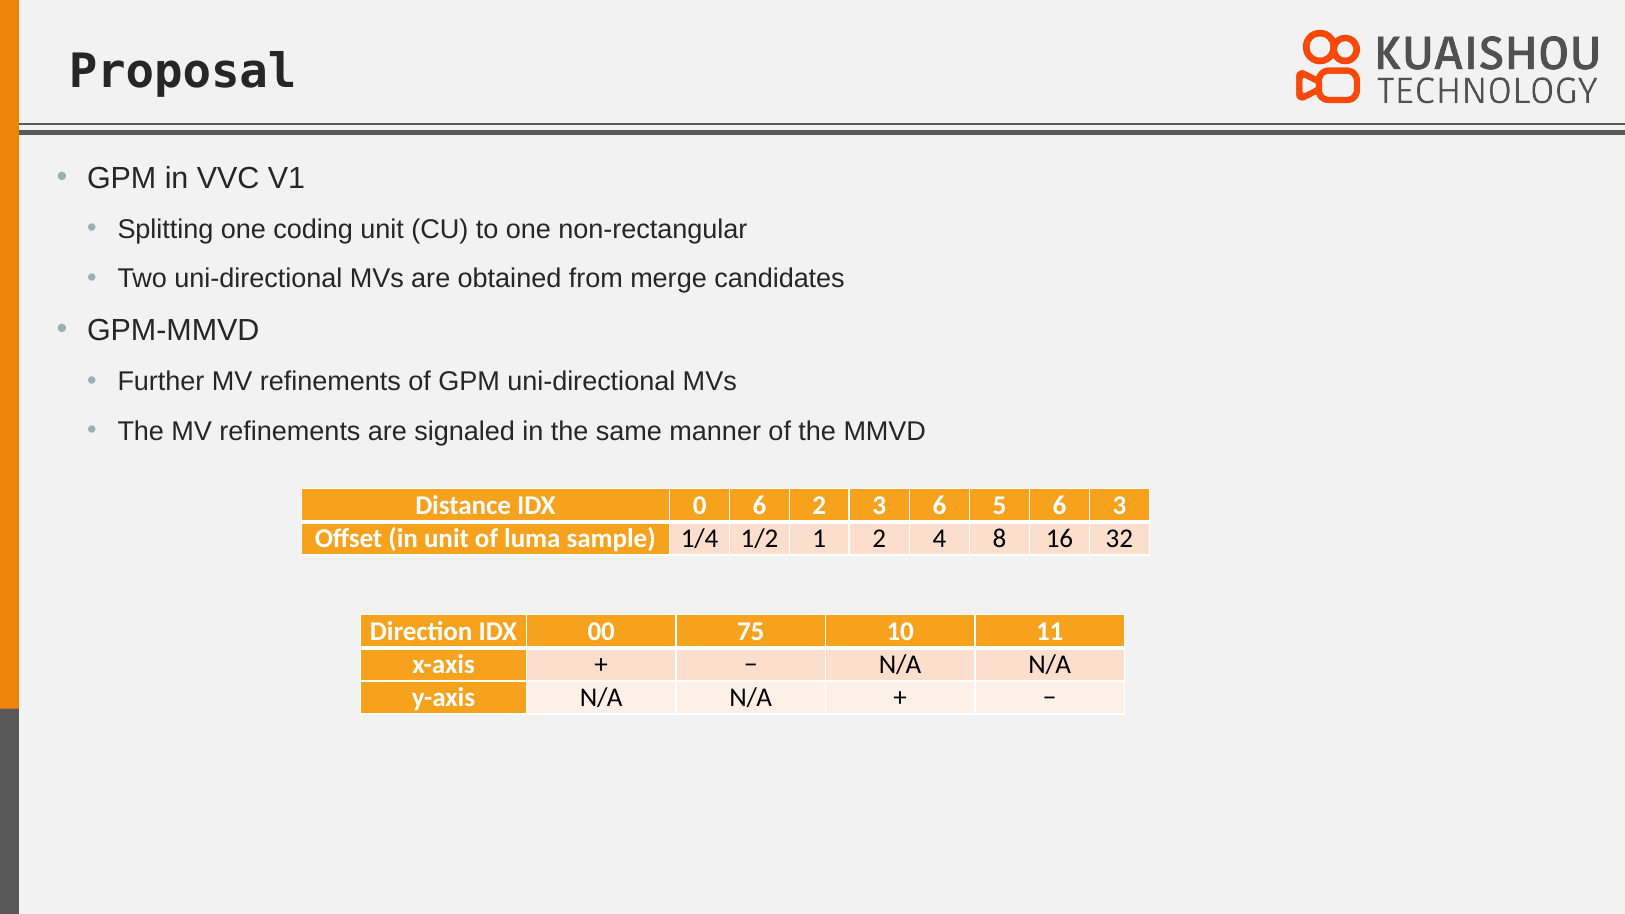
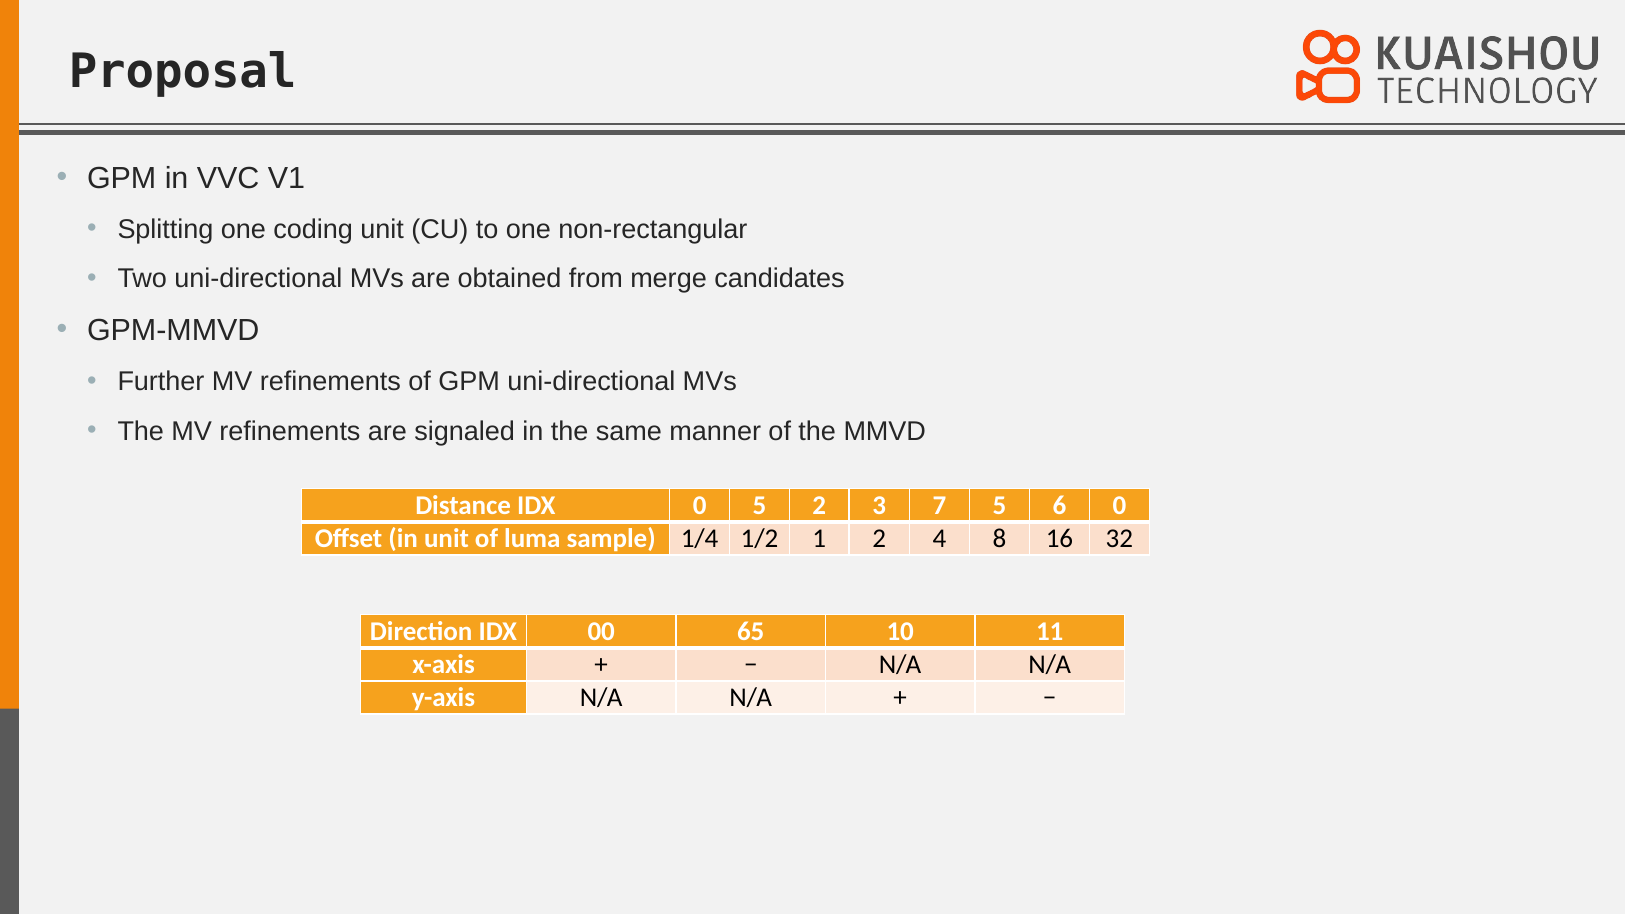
0 6: 6 -> 5
3 6: 6 -> 7
6 3: 3 -> 0
75: 75 -> 65
